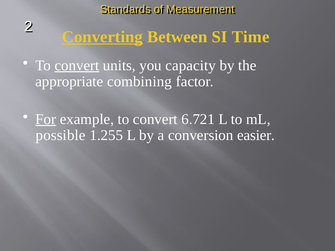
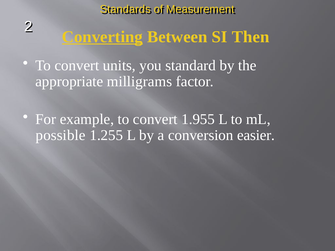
Time: Time -> Then
convert at (77, 65) underline: present -> none
capacity: capacity -> standard
combining: combining -> milligrams
For underline: present -> none
6.721: 6.721 -> 1.955
